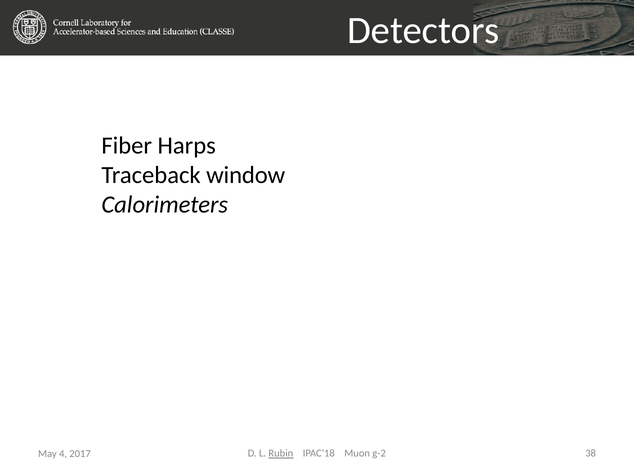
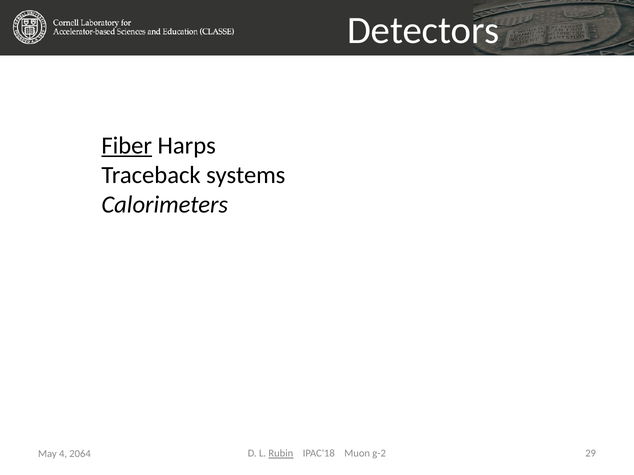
Fiber underline: none -> present
window: window -> systems
38: 38 -> 29
2017: 2017 -> 2064
